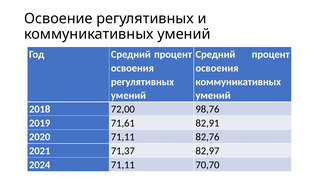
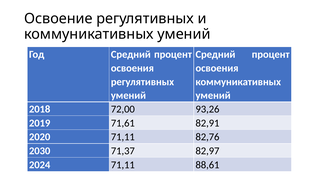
98,76: 98,76 -> 93,26
2021: 2021 -> 2030
70,70: 70,70 -> 88,61
